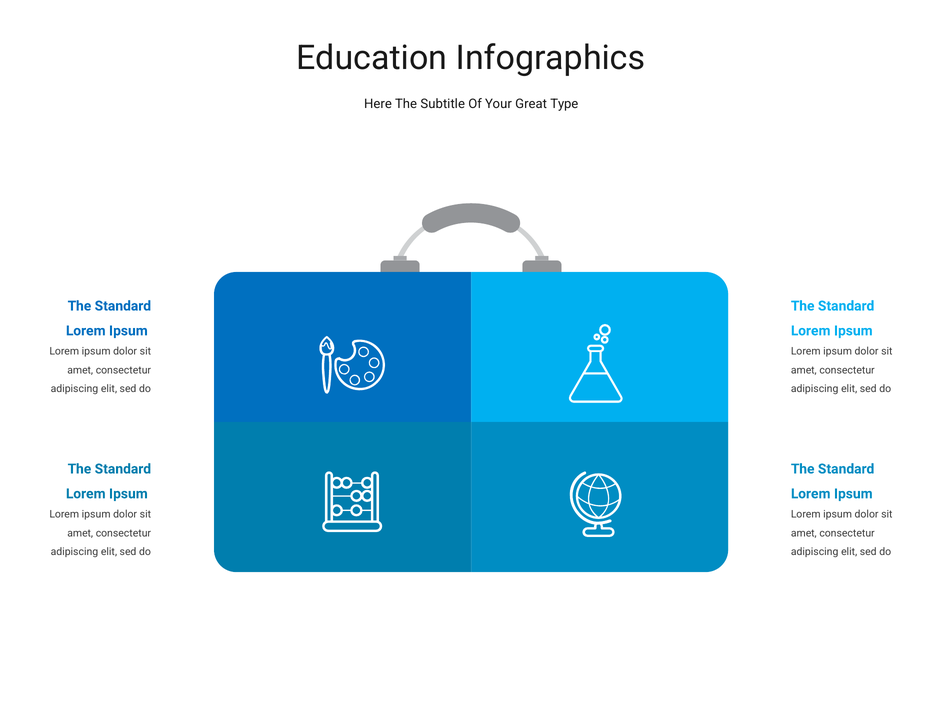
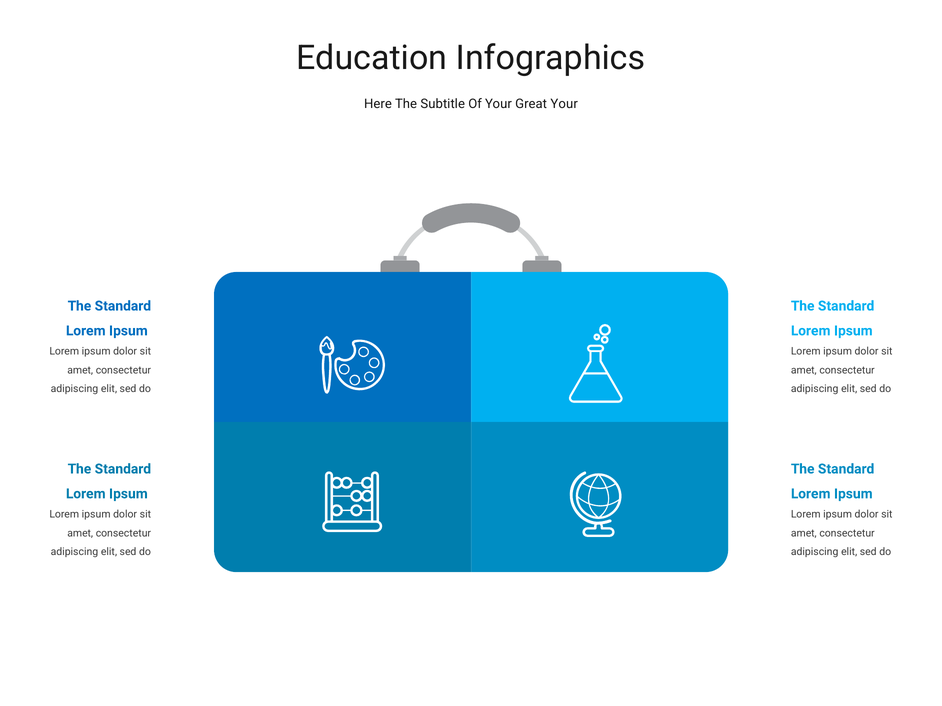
Great Type: Type -> Your
